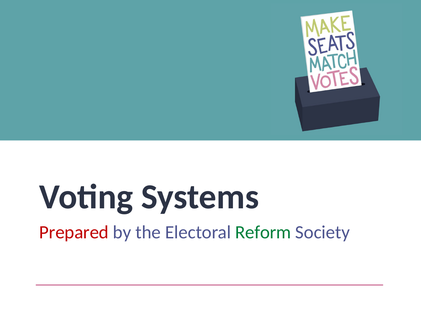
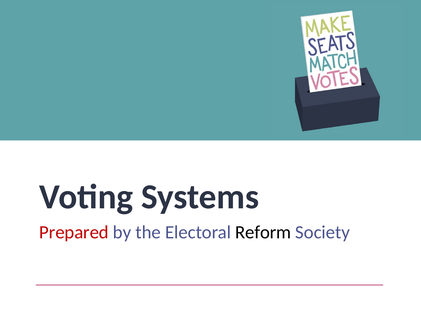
Reform colour: green -> black
